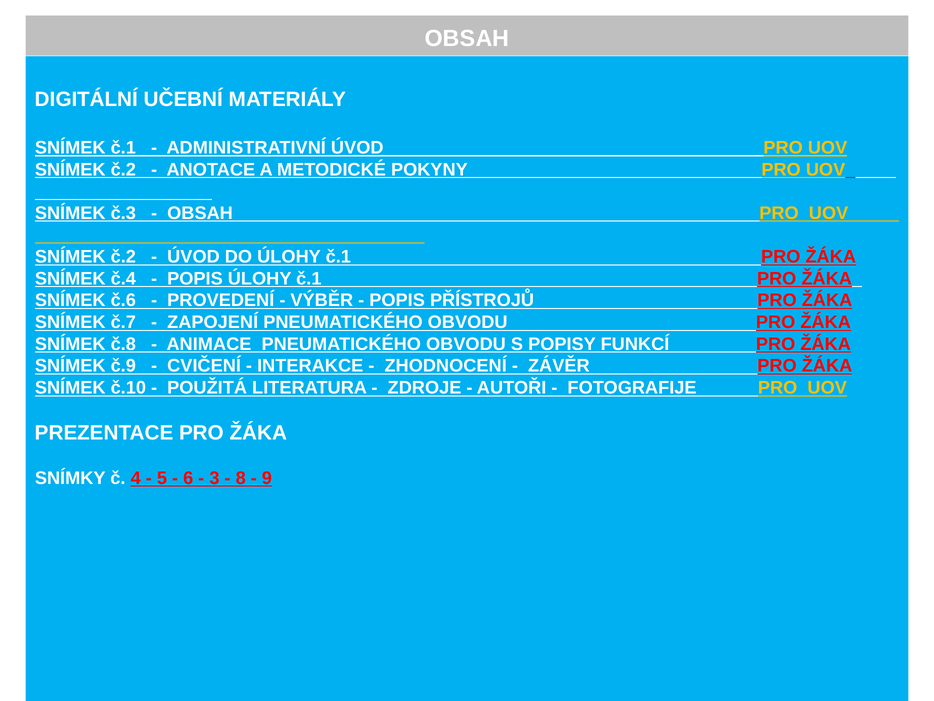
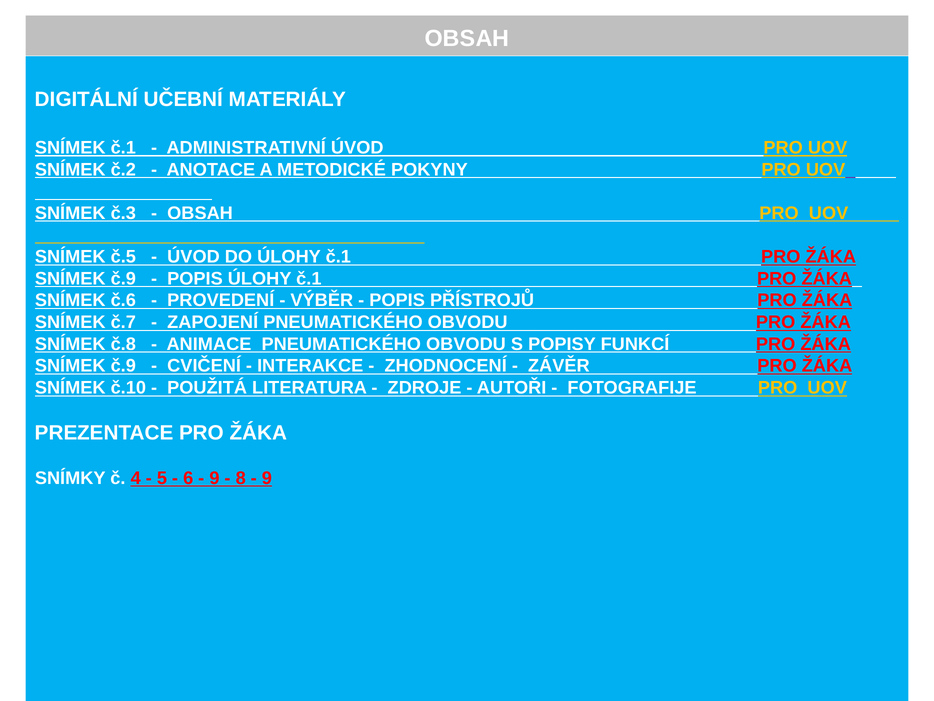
č.2 at (123, 257): č.2 -> č.5
č.4 at (123, 278): č.4 -> č.9
3 at (214, 478): 3 -> 9
